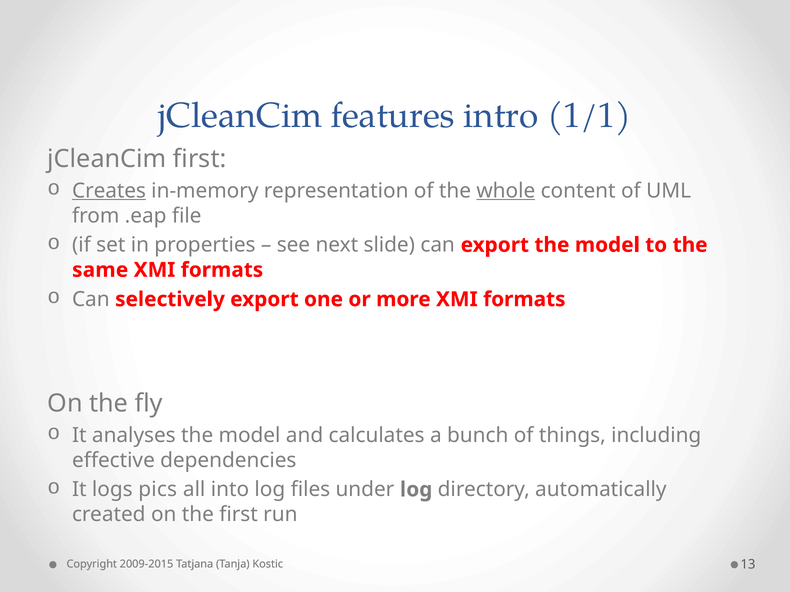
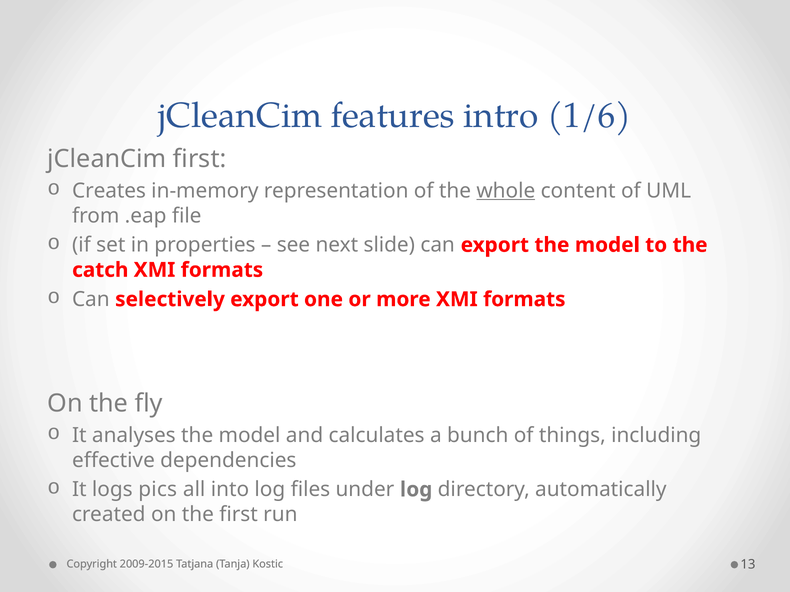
1/1: 1/1 -> 1/6
Creates underline: present -> none
same: same -> catch
